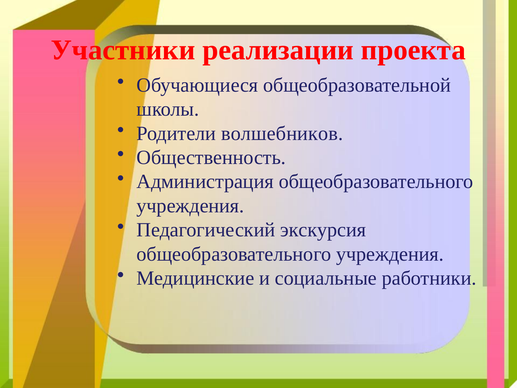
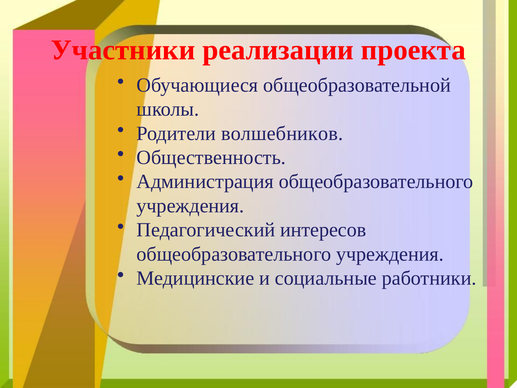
экскурсия: экскурсия -> интересов
